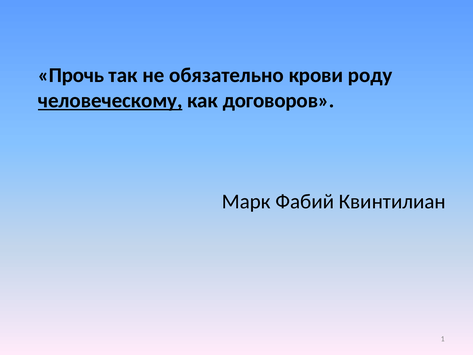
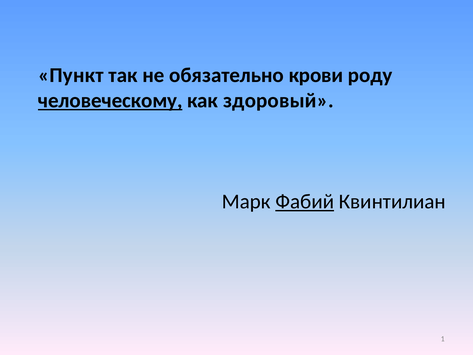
Прочь: Прочь -> Пункт
договоров: договоров -> здоровый
Фабий underline: none -> present
